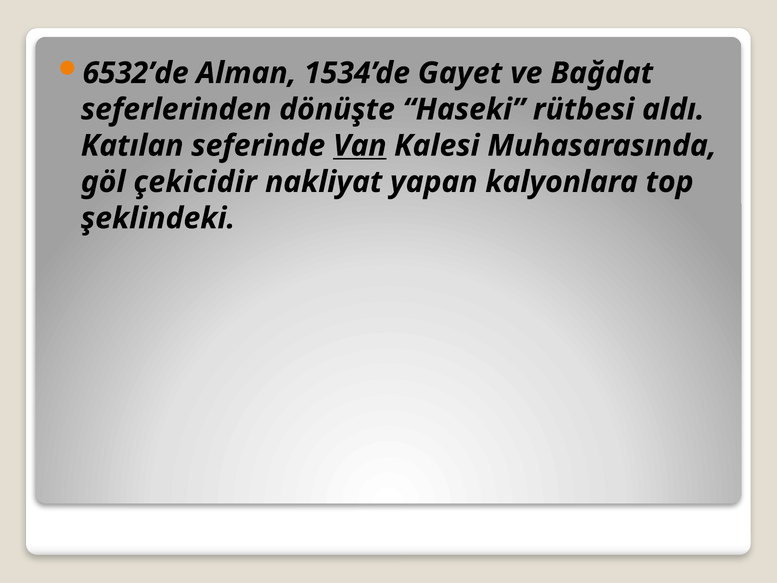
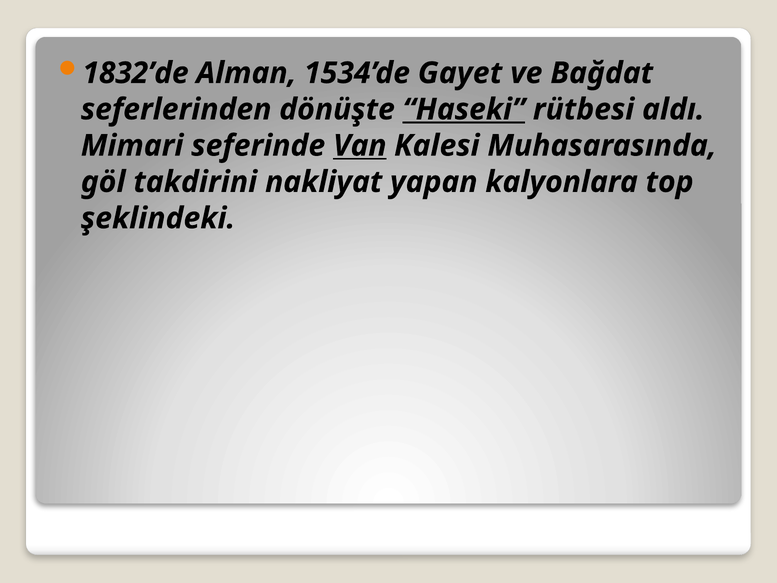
6532’de: 6532’de -> 1832’de
Haseki underline: none -> present
Katılan: Katılan -> Mimari
çekicidir: çekicidir -> takdirini
